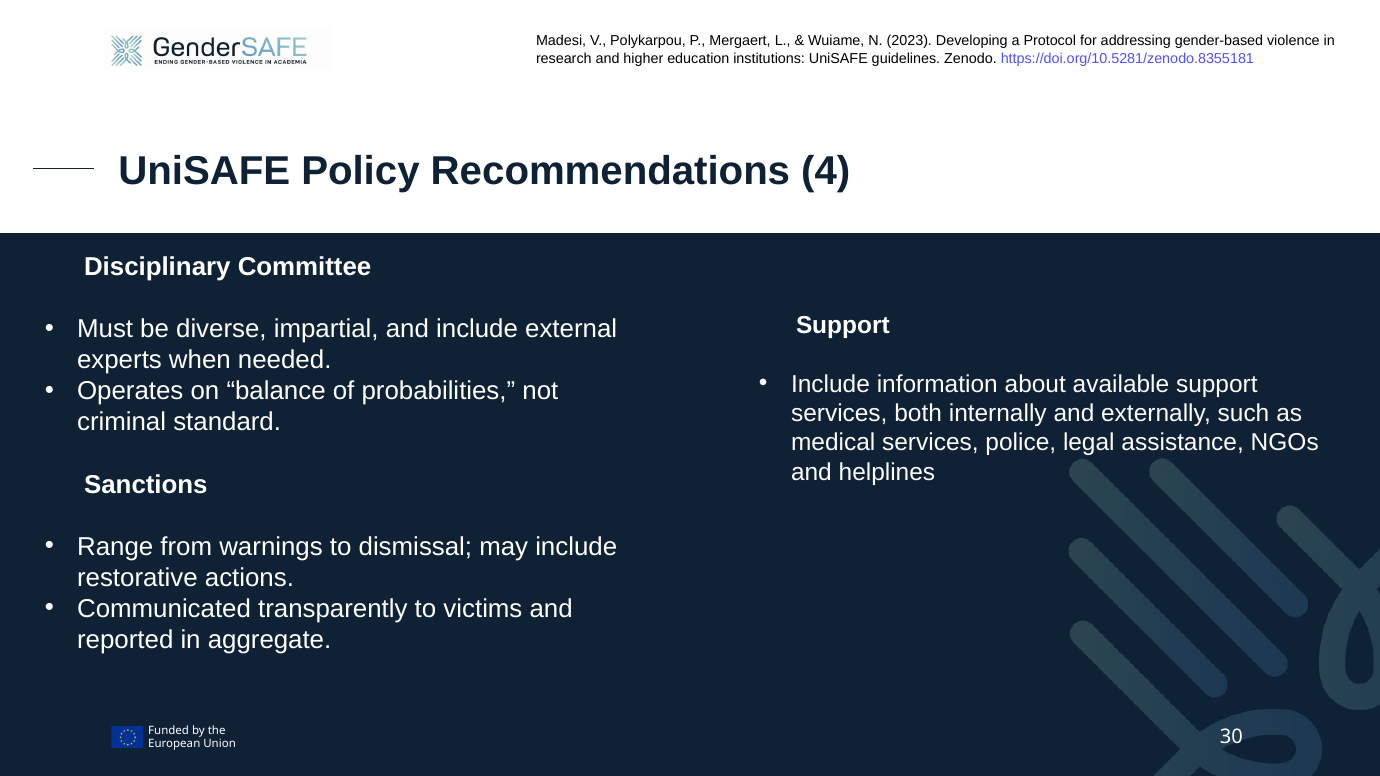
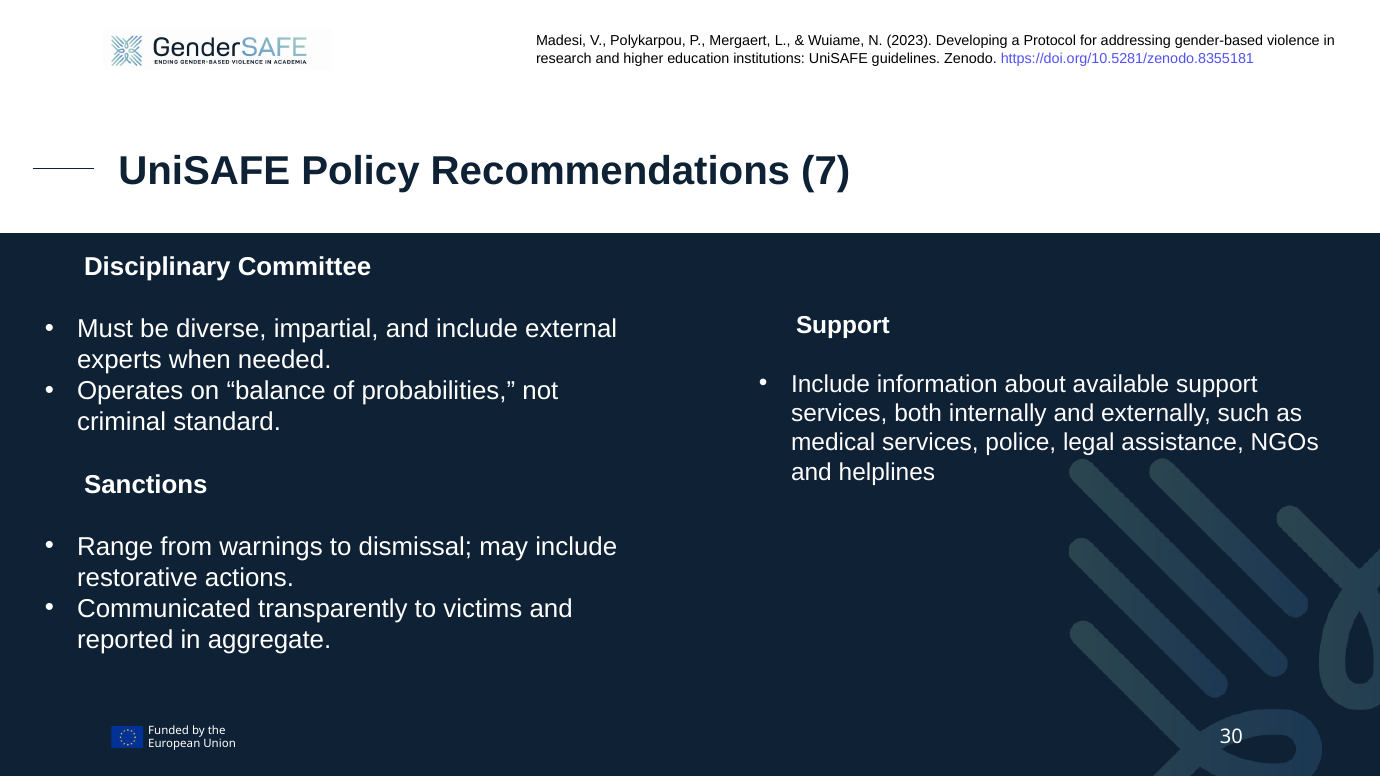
4: 4 -> 7
